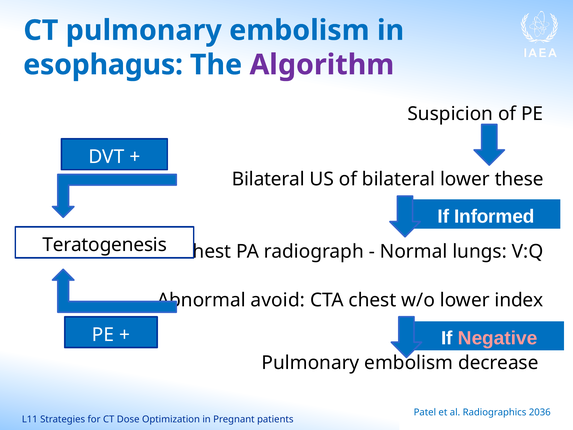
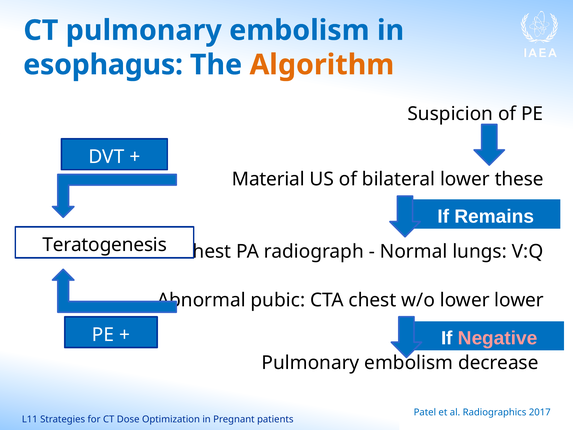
Algorithm colour: purple -> orange
Bilateral at (268, 179): Bilateral -> Material
Informed: Informed -> Remains
avoid: avoid -> pubic
lower index: index -> lower
2036: 2036 -> 2017
